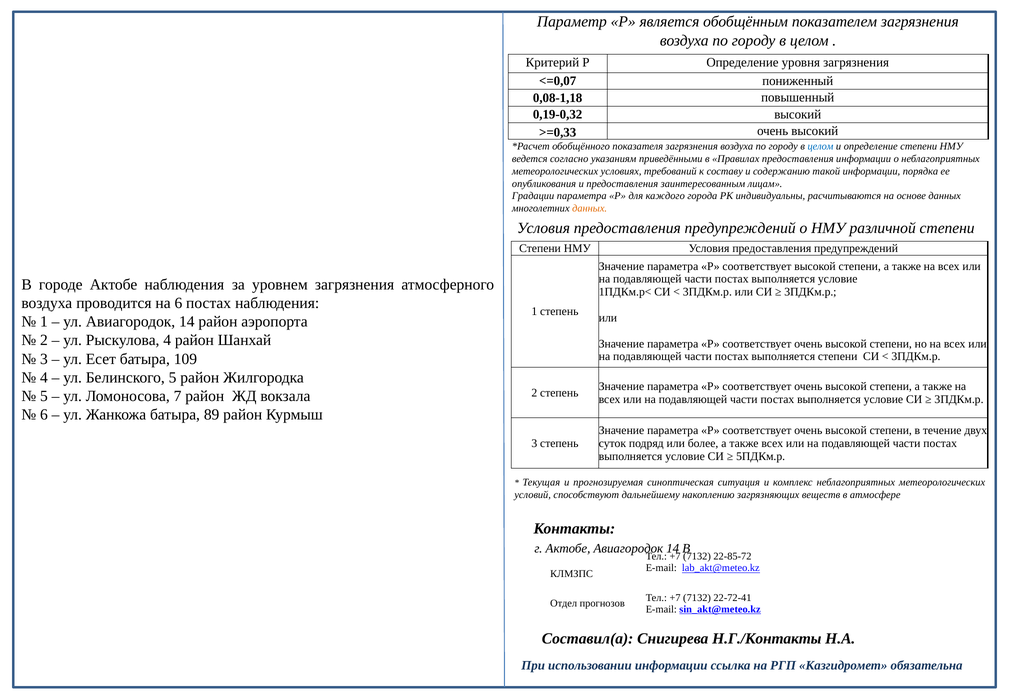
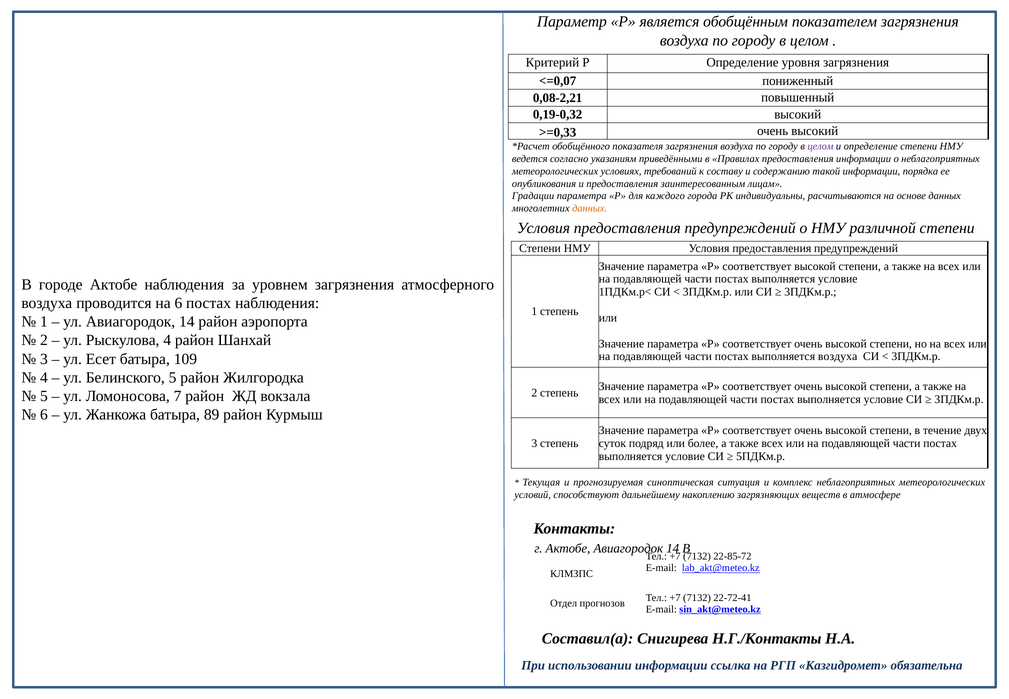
0,08-1,18: 0,08-1,18 -> 0,08-2,21
целом at (820, 146) colour: blue -> purple
выполняется степени: степени -> воздуха
